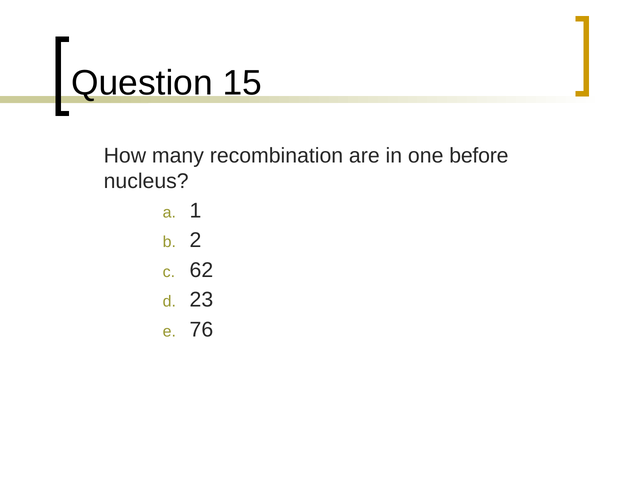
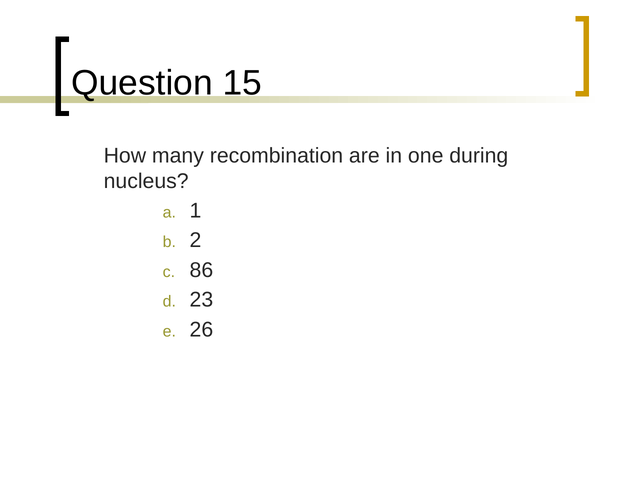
before: before -> during
62: 62 -> 86
76: 76 -> 26
